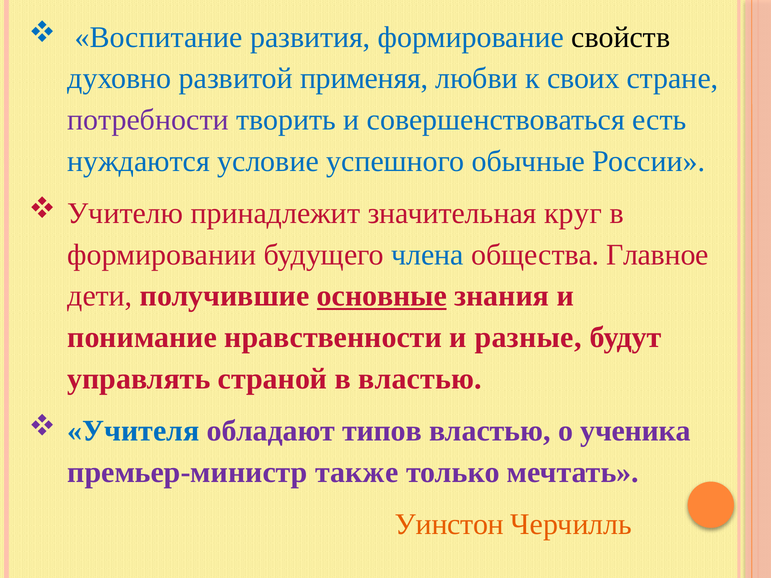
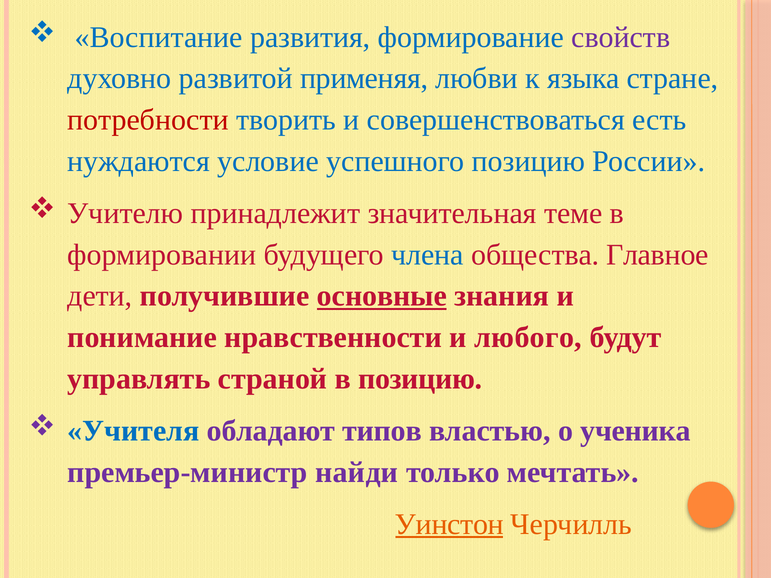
свойств colour: black -> purple
своих: своих -> языка
потребности colour: purple -> red
успешного обычные: обычные -> позицию
круг: круг -> теме
разные: разные -> любого
в властью: властью -> позицию
также: также -> найди
Уинстон underline: none -> present
